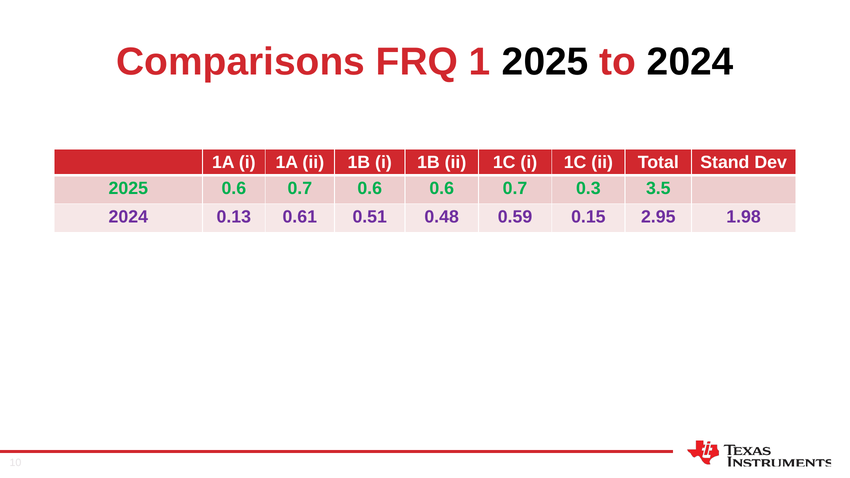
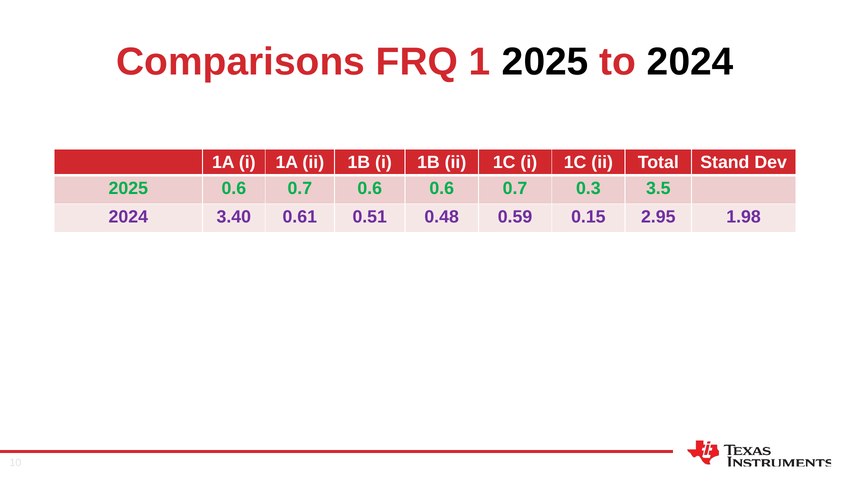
0.13: 0.13 -> 3.40
